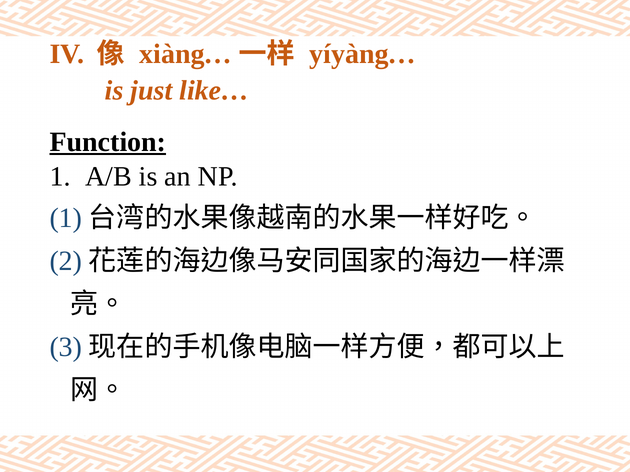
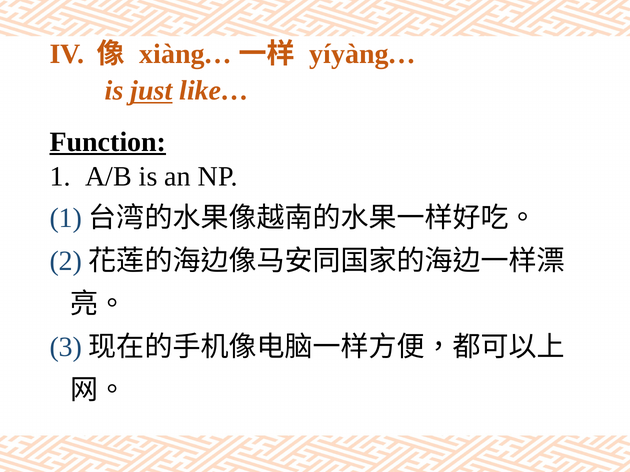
just underline: none -> present
